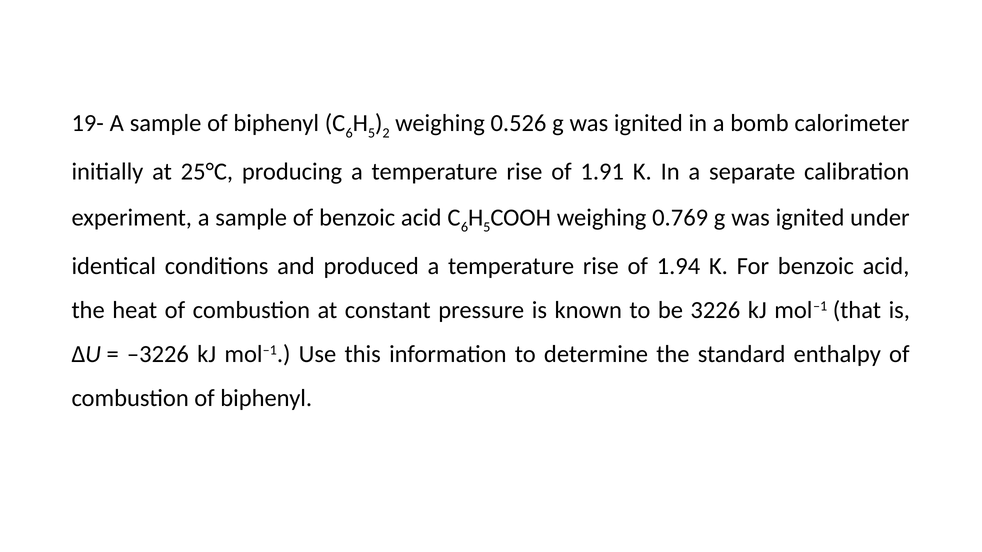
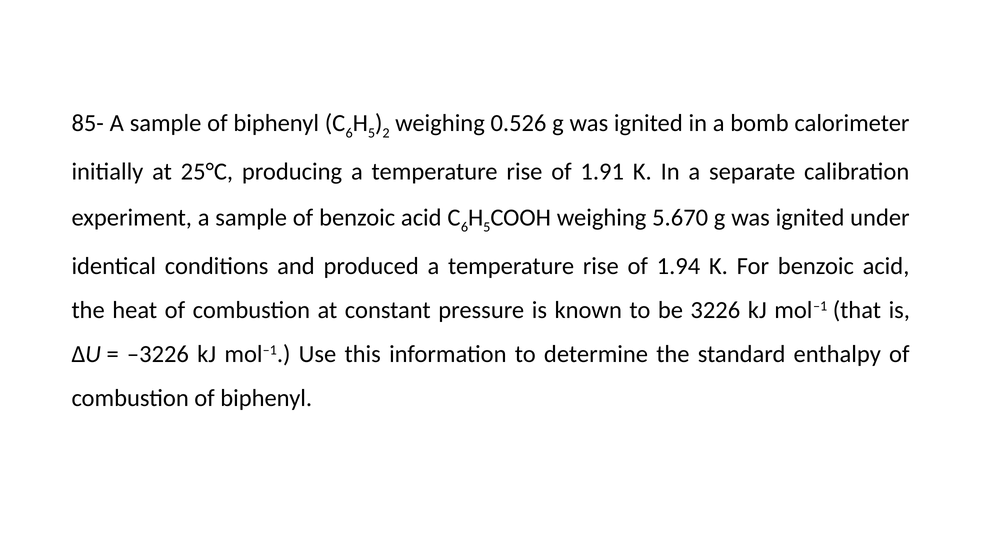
19-: 19- -> 85-
0.769: 0.769 -> 5.670
